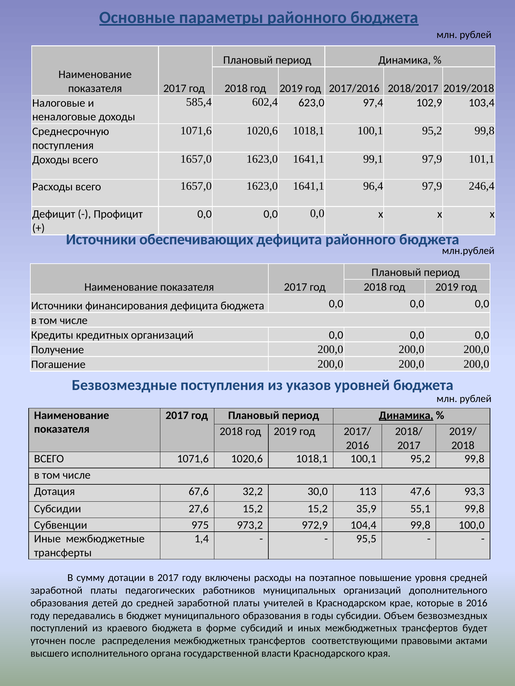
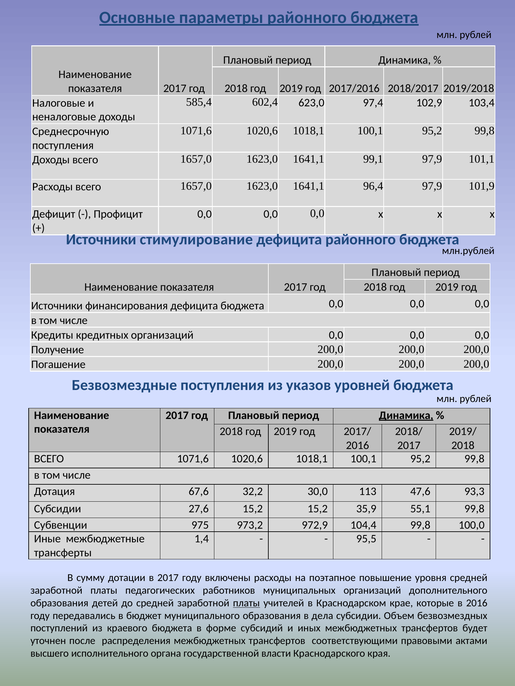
246,4: 246,4 -> 101,9
обеспечивающих: обеспечивающих -> стимулирование
платы at (246, 604) underline: none -> present
годы: годы -> дела
